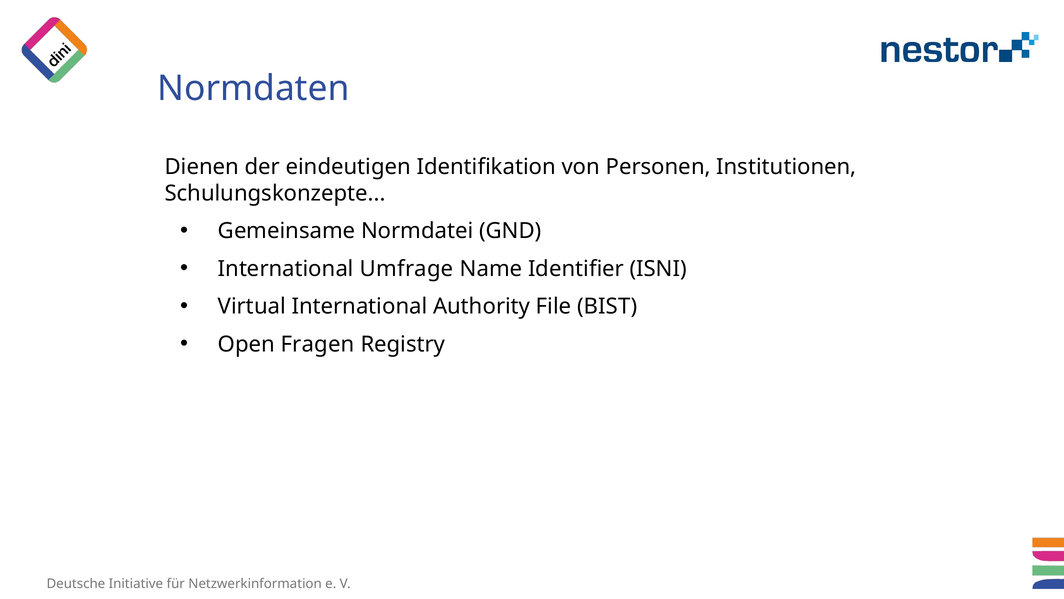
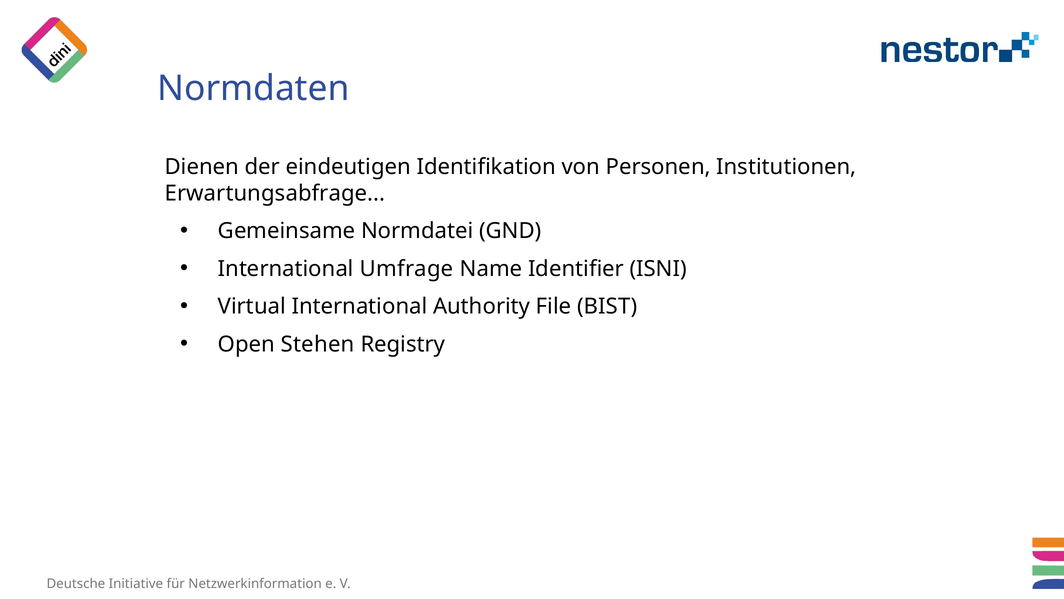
Schulungskonzepte: Schulungskonzepte -> Erwartungsabfrage
Fragen: Fragen -> Stehen
